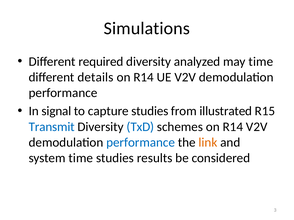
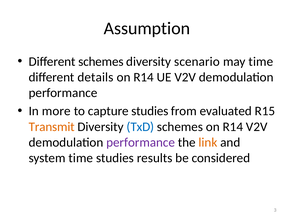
Simulations: Simulations -> Assumption
Different required: required -> schemes
analyzed: analyzed -> scenario
signal: signal -> more
illustrated: illustrated -> evaluated
Transmit colour: blue -> orange
performance at (141, 143) colour: blue -> purple
